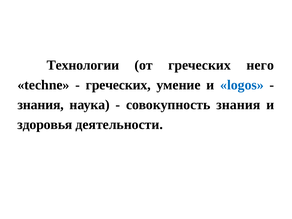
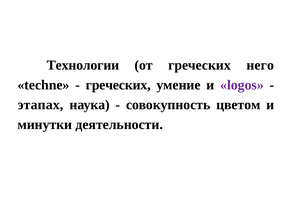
logos colour: blue -> purple
знания at (41, 105): знания -> этапах
совокупность знания: знания -> цветом
здоровья: здоровья -> минутки
